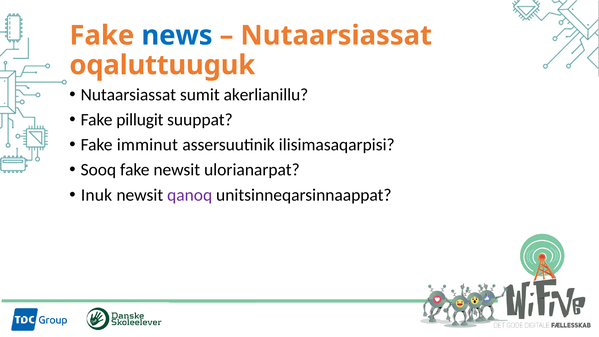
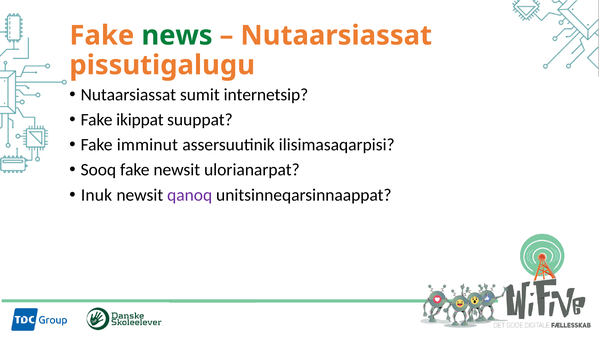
news colour: blue -> green
oqaluttuuguk: oqaluttuuguk -> pissutigalugu
akerlianillu: akerlianillu -> internetsip
pillugit: pillugit -> ikippat
